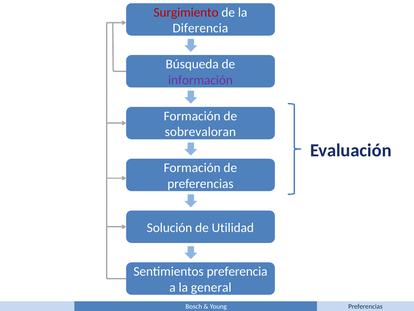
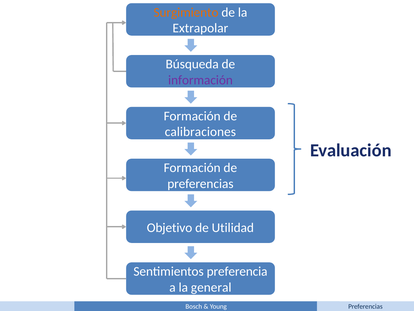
Surgimiento colour: red -> orange
Diferencia: Diferencia -> Extrapolar
sobrevaloran: sobrevaloran -> calibraciones
Solución: Solución -> Objetivo
